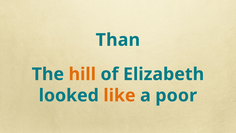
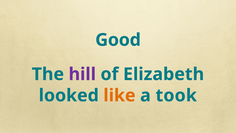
Than: Than -> Good
hill colour: orange -> purple
poor: poor -> took
